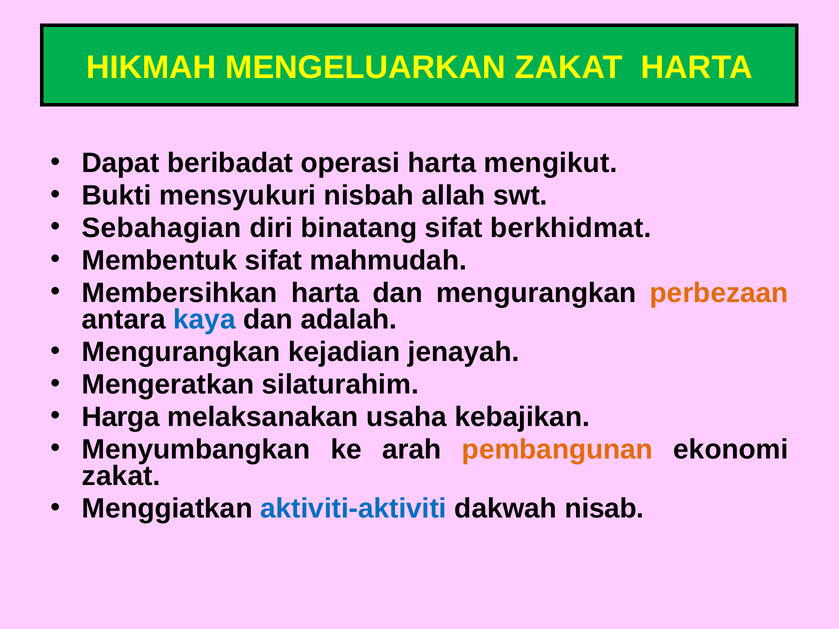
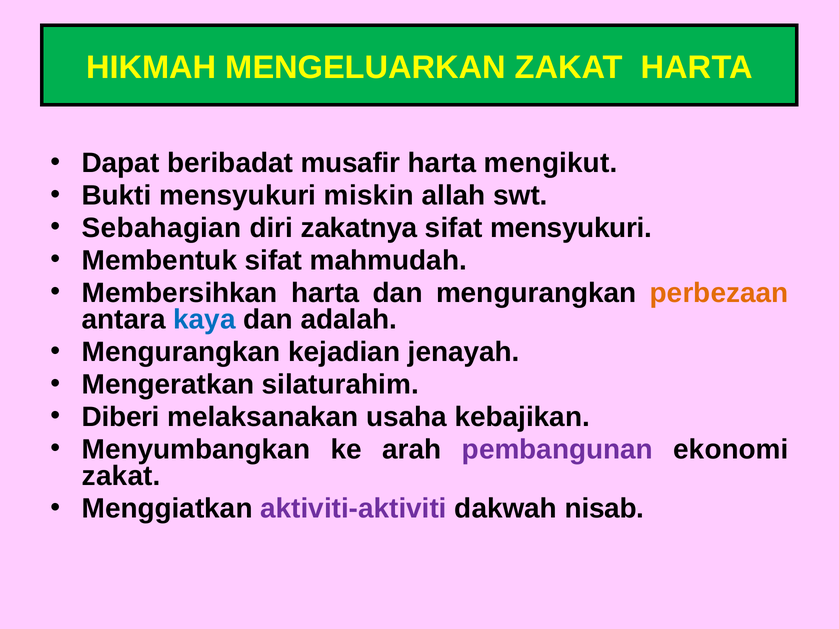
operasi: operasi -> musafir
nisbah: nisbah -> miskin
binatang: binatang -> zakatnya
sifat berkhidmat: berkhidmat -> mensyukuri
Harga: Harga -> Diberi
pembangunan colour: orange -> purple
aktiviti-aktiviti colour: blue -> purple
